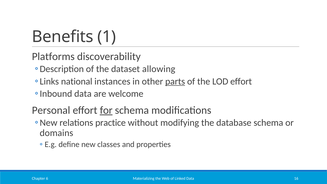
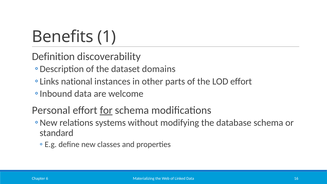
Platforms: Platforms -> Definition
allowing: allowing -> domains
parts underline: present -> none
practice: practice -> systems
domains: domains -> standard
